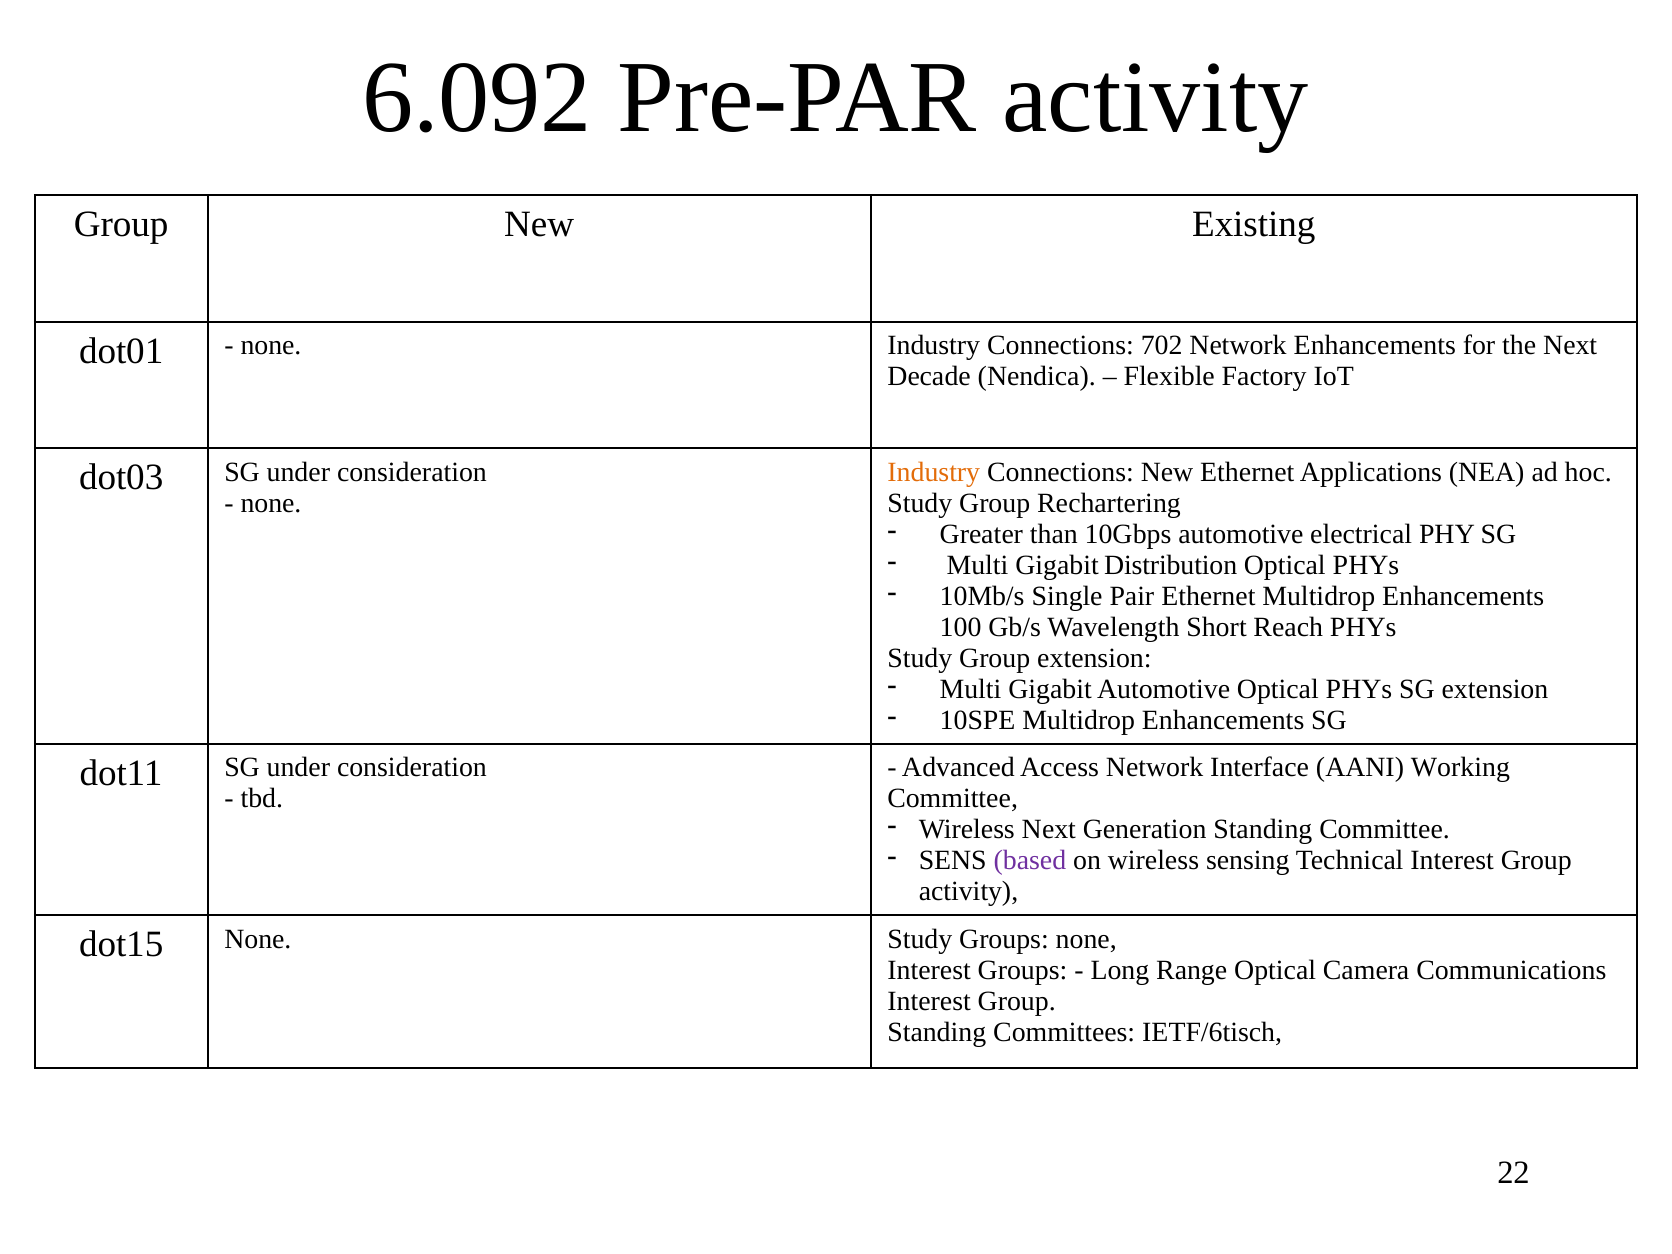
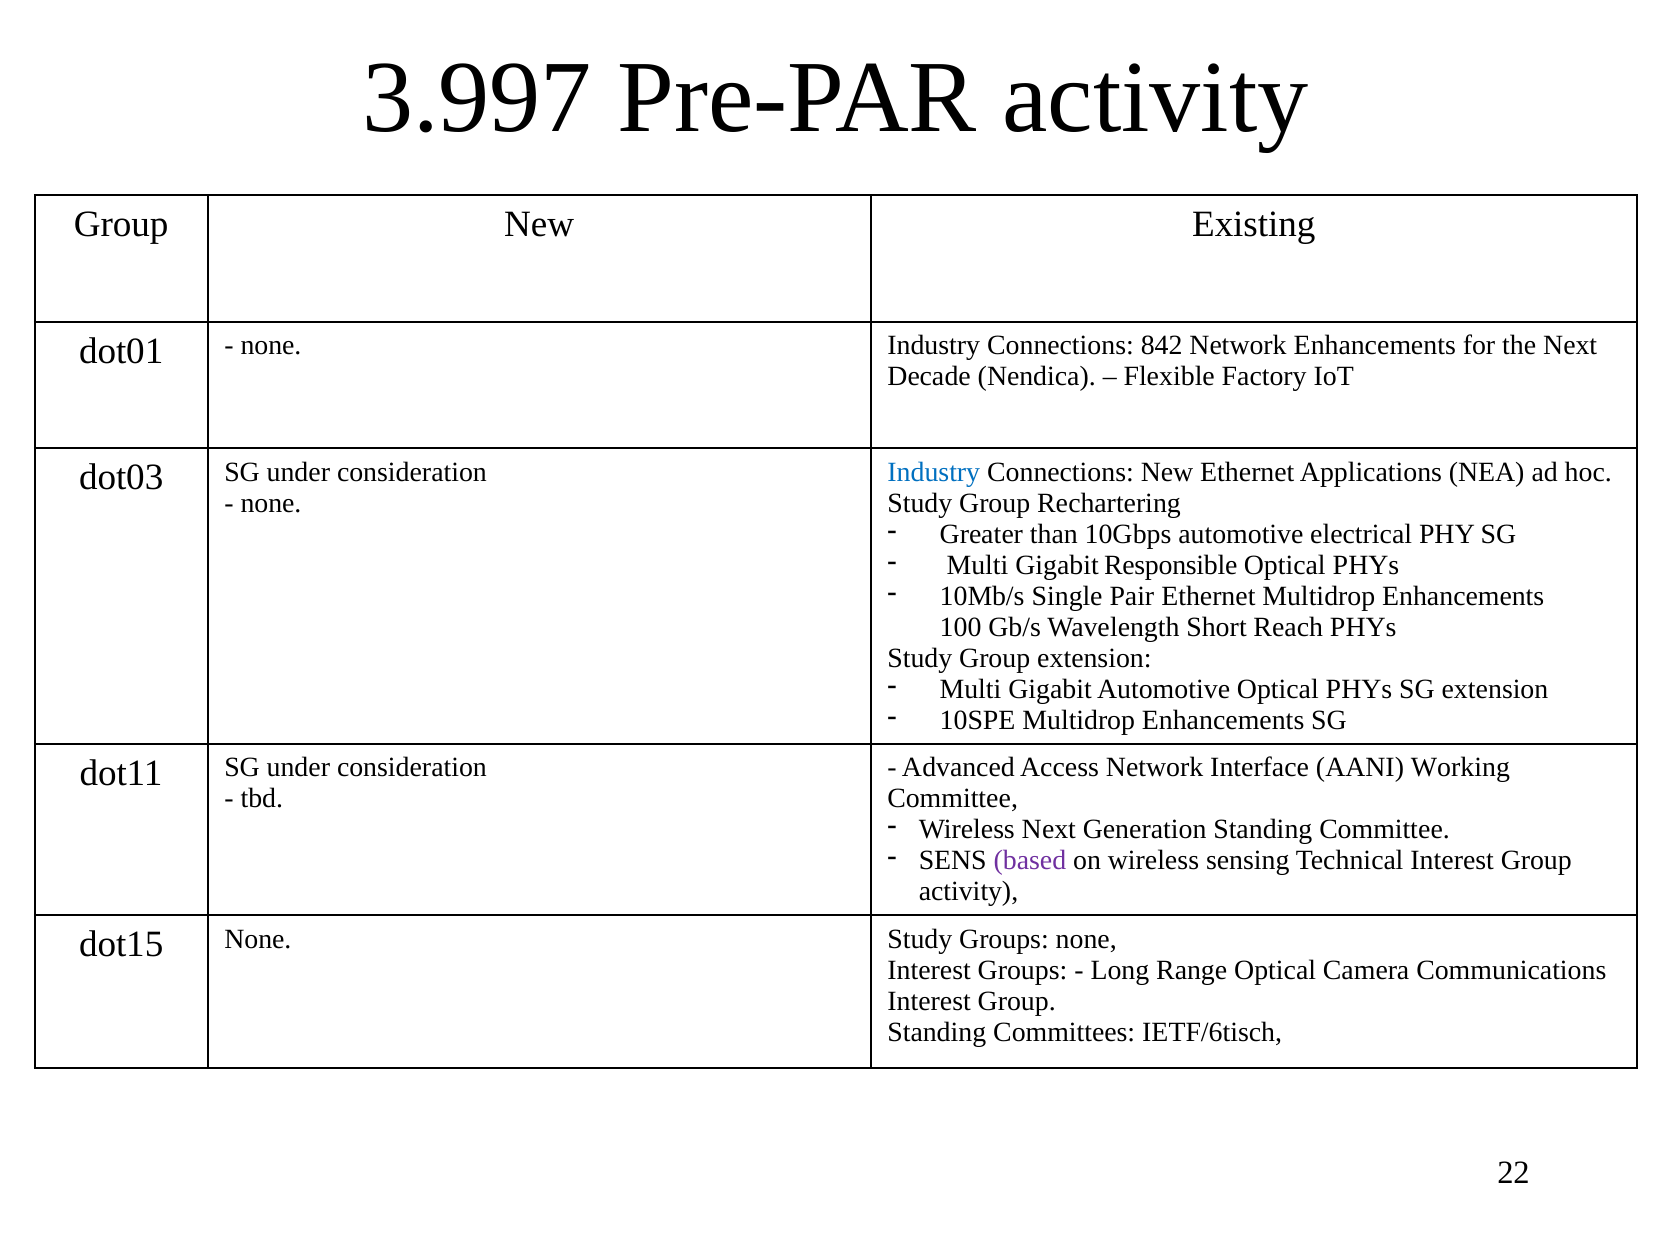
6.092: 6.092 -> 3.997
702: 702 -> 842
Industry at (934, 472) colour: orange -> blue
Distribution: Distribution -> Responsible
